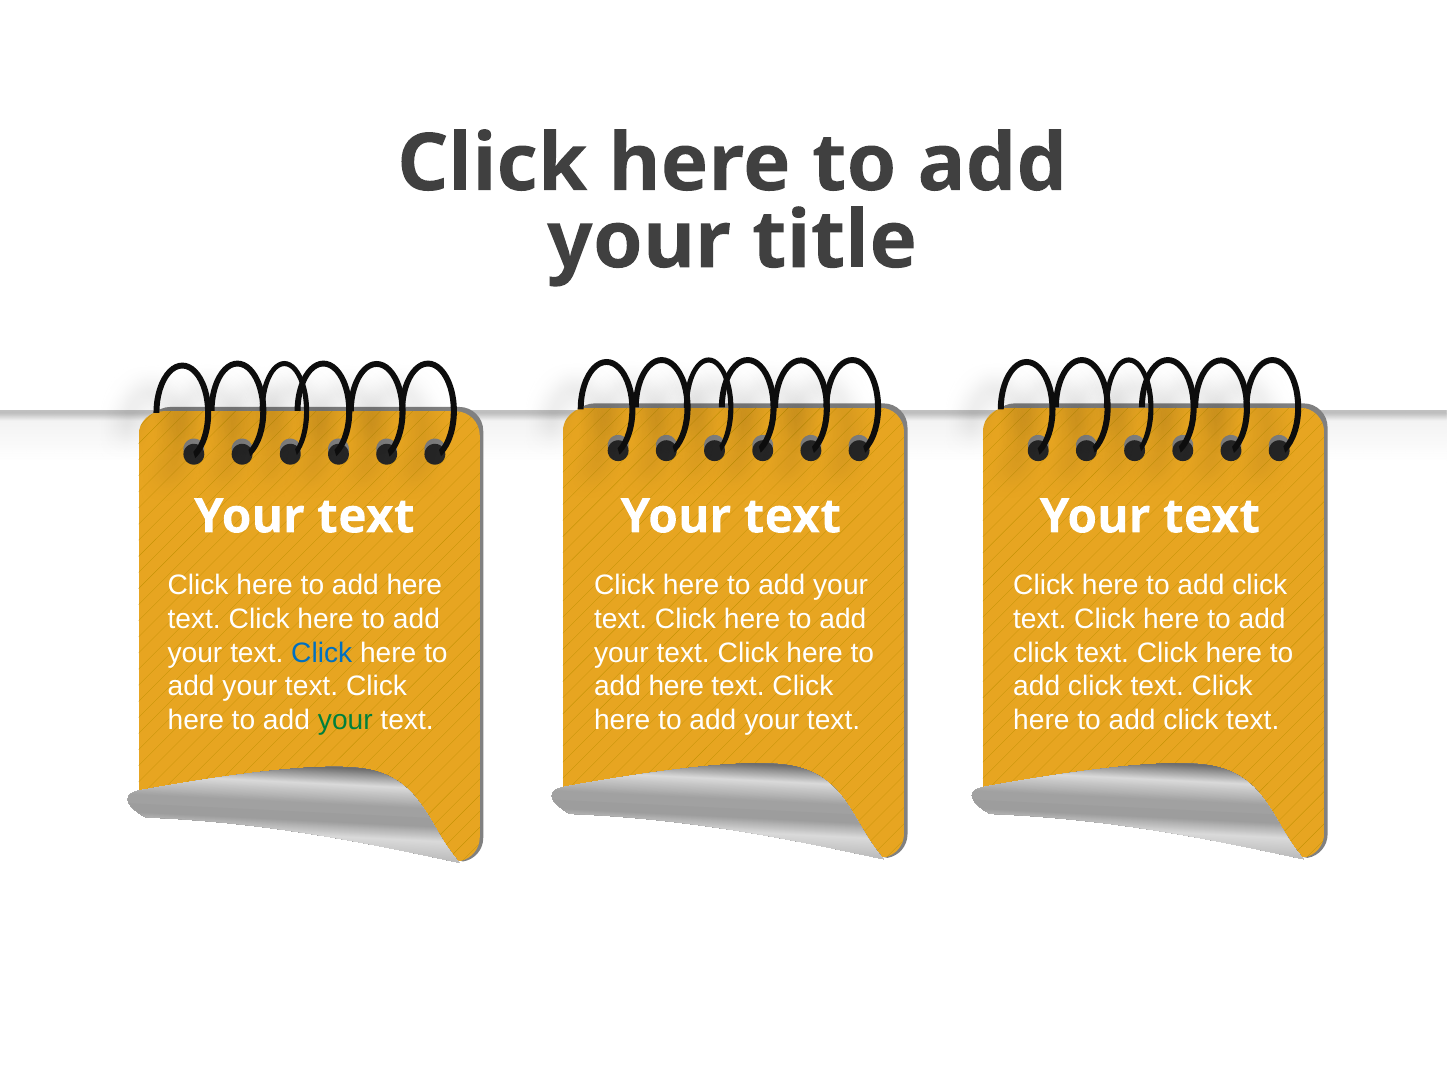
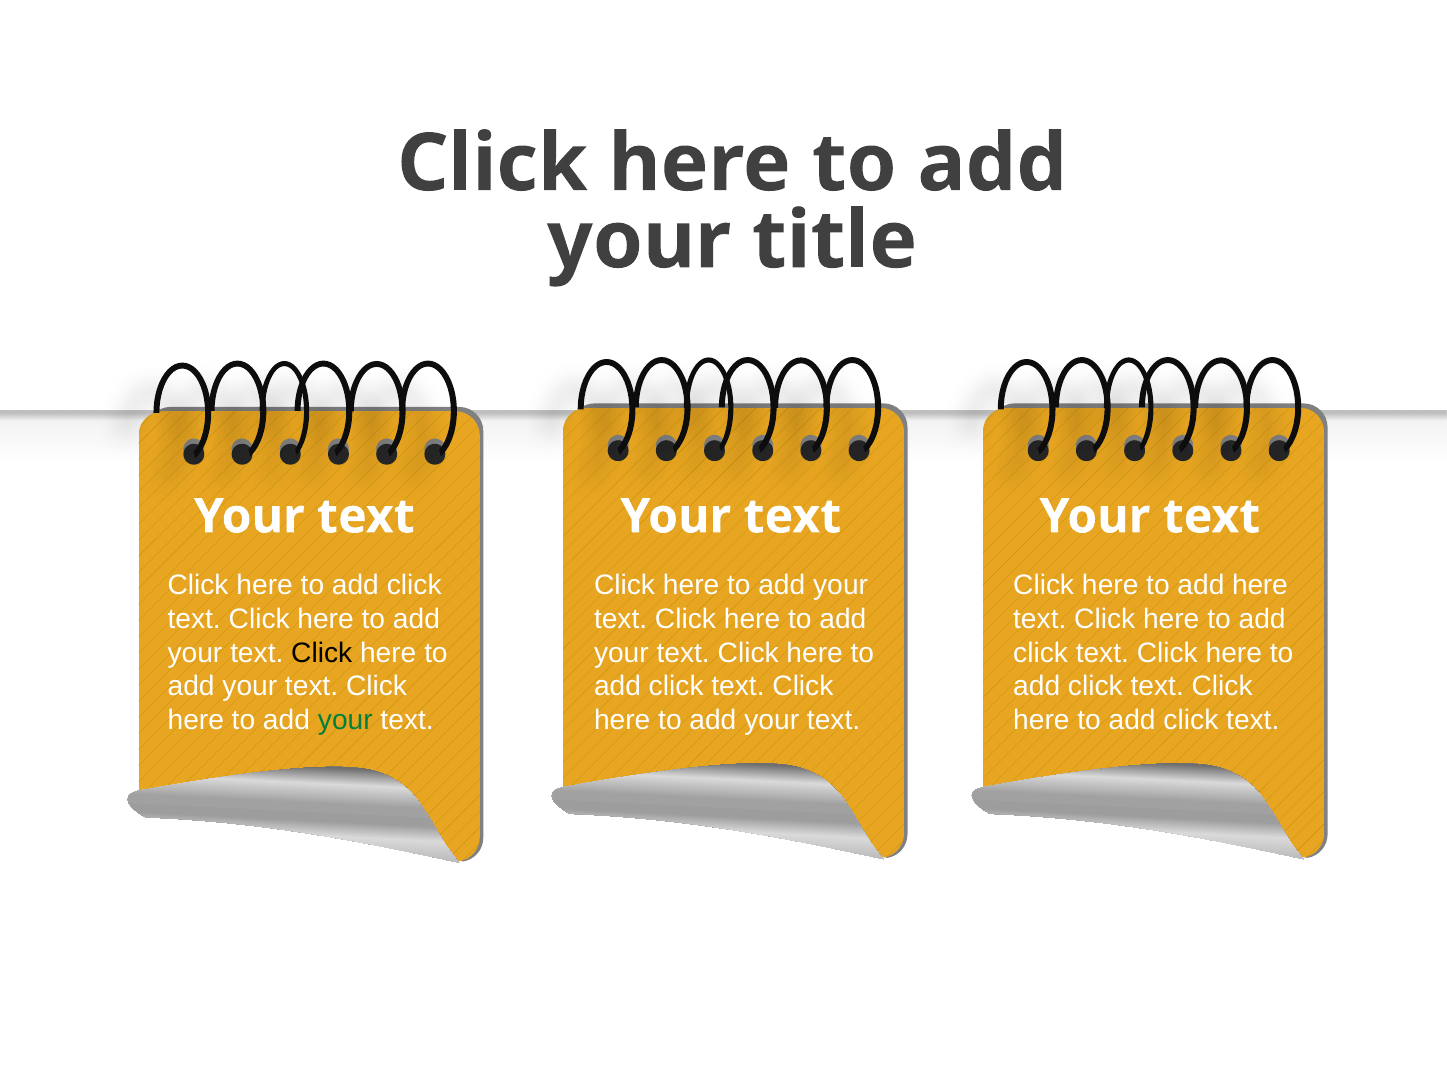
here at (414, 585): here -> click
click at (1260, 585): click -> here
Click at (322, 653) colour: blue -> black
here at (676, 687): here -> click
